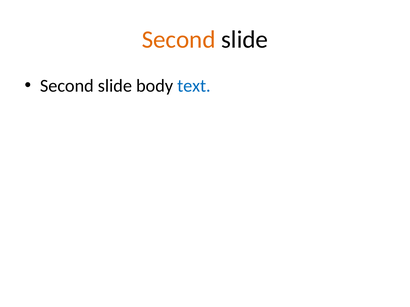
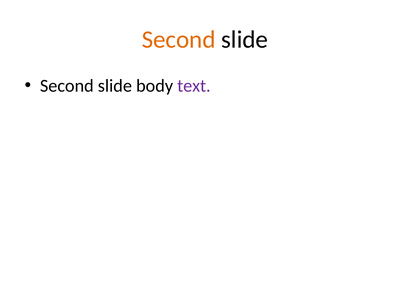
text colour: blue -> purple
